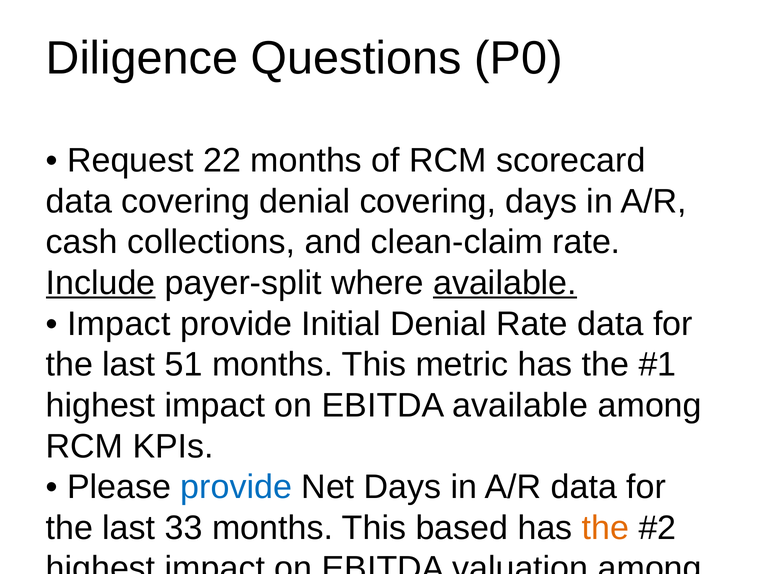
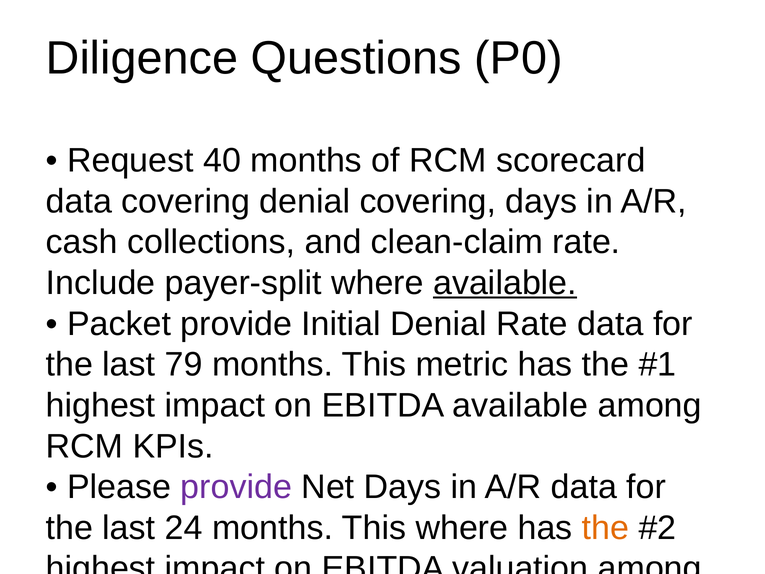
22: 22 -> 40
Include underline: present -> none
Impact at (119, 324): Impact -> Packet
51: 51 -> 79
provide at (236, 487) colour: blue -> purple
33: 33 -> 24
This based: based -> where
